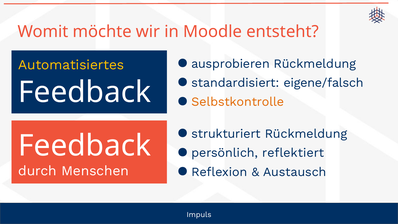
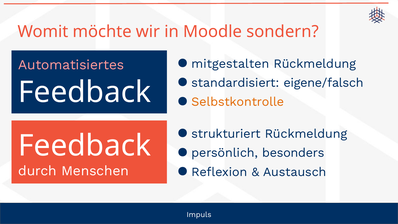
entsteht: entsteht -> sondern
ausprobieren: ausprobieren -> mitgestalten
Automatisiertes colour: yellow -> pink
reflektiert: reflektiert -> besonders
